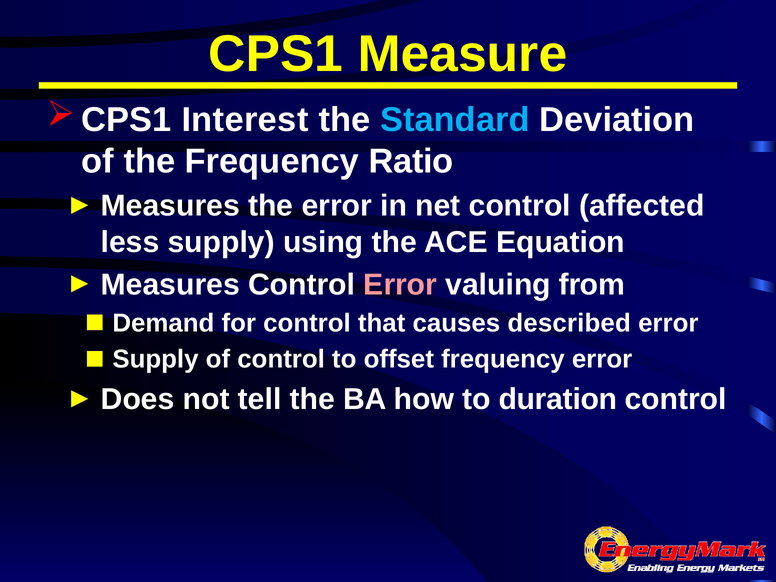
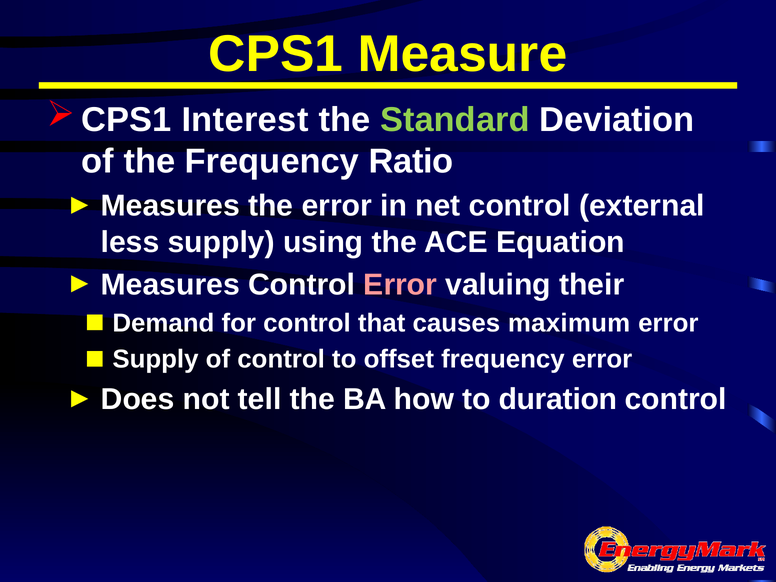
Standard colour: light blue -> light green
affected: affected -> external
from: from -> their
described: described -> maximum
